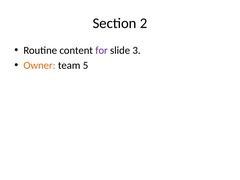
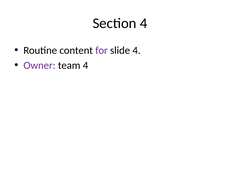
Section 2: 2 -> 4
slide 3: 3 -> 4
Owner colour: orange -> purple
team 5: 5 -> 4
